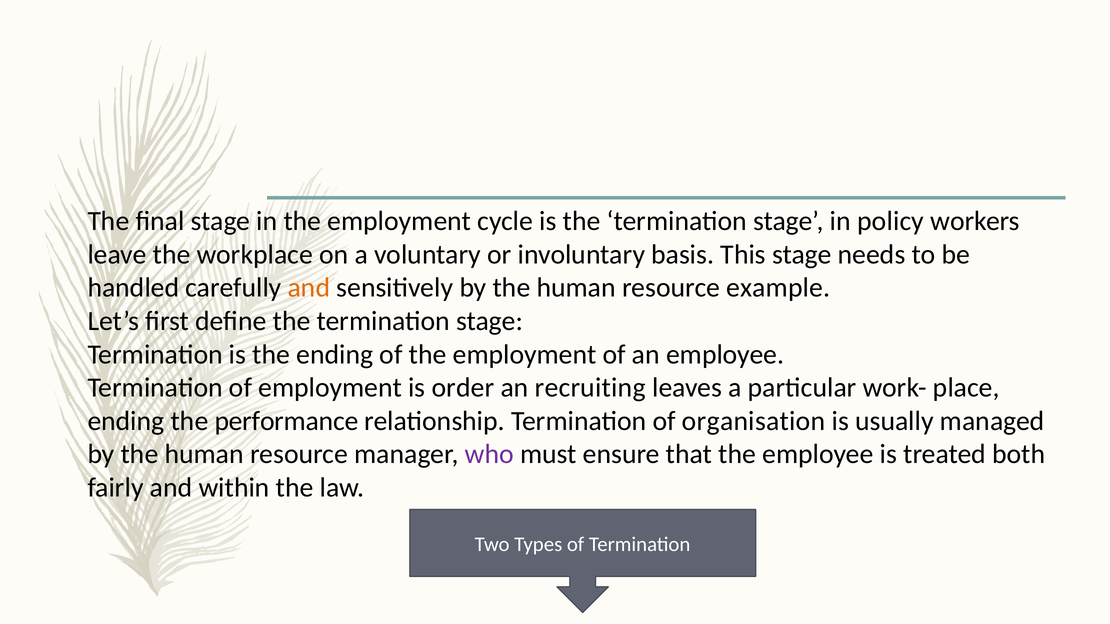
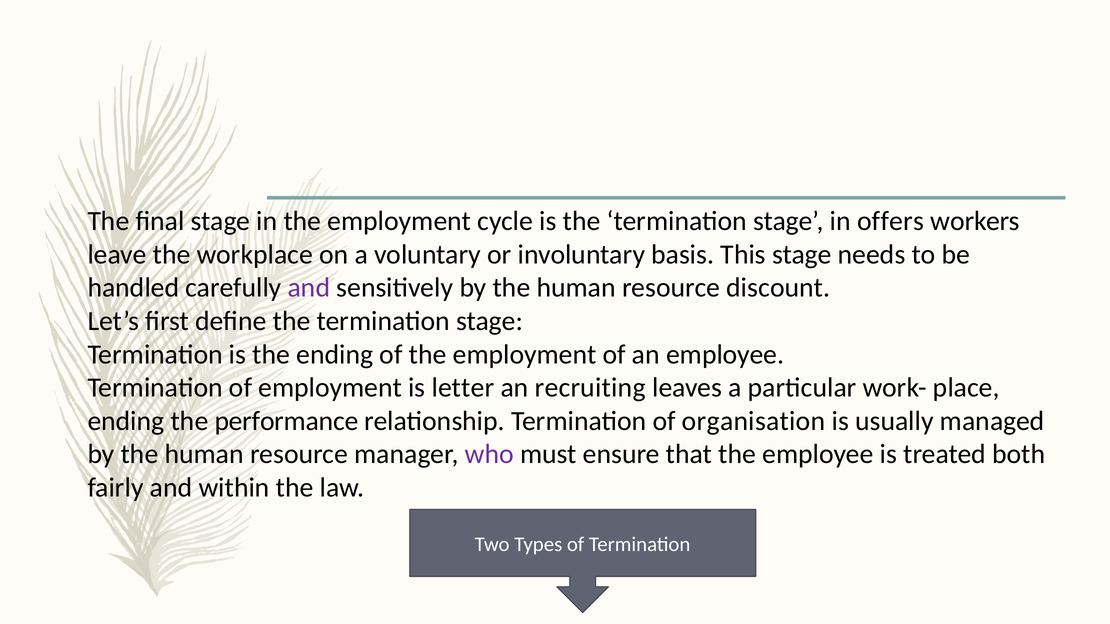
policy: policy -> offers
and at (309, 288) colour: orange -> purple
example: example -> discount
order: order -> letter
